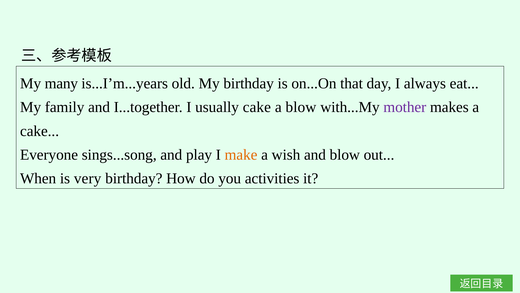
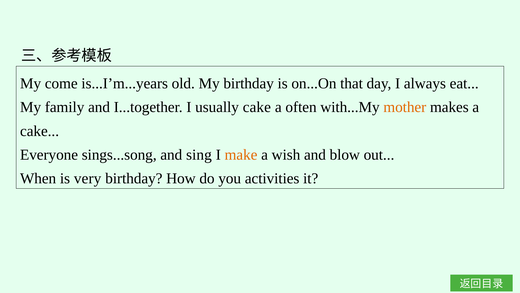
many: many -> come
a blow: blow -> often
mother colour: purple -> orange
play: play -> sing
